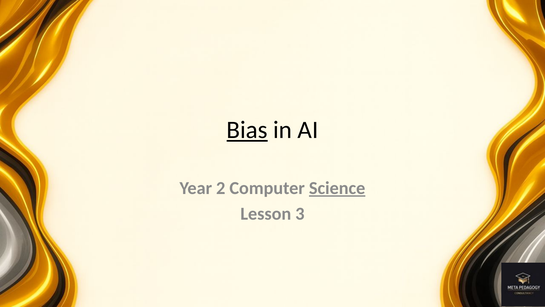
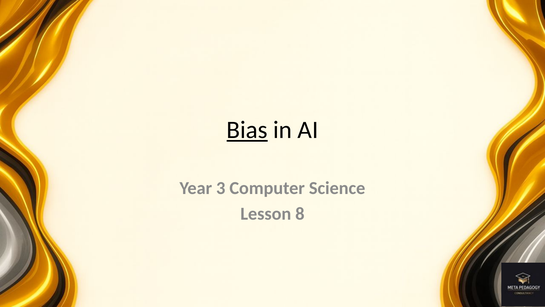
2: 2 -> 3
Science underline: present -> none
3: 3 -> 8
